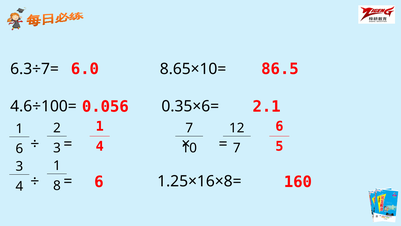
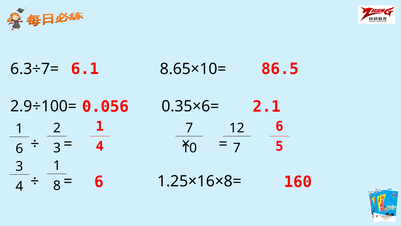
6.0: 6.0 -> 6.1
4.6÷100=: 4.6÷100= -> 2.9÷100=
